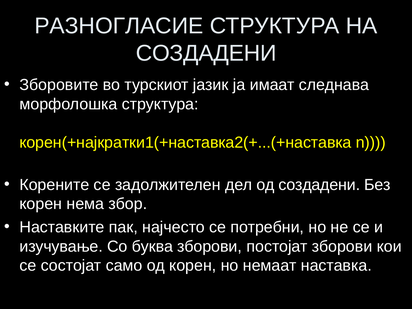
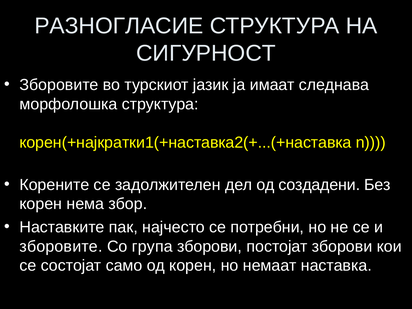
СОЗДАДЕНИ at (206, 53): СОЗДАДЕНИ -> СИГУРНОСТ
изучување at (61, 246): изучување -> зборовите
буква: буква -> група
